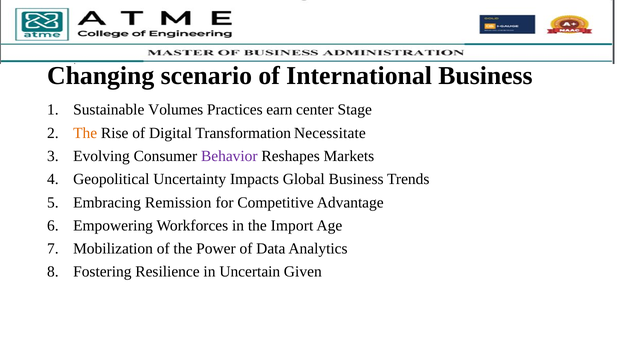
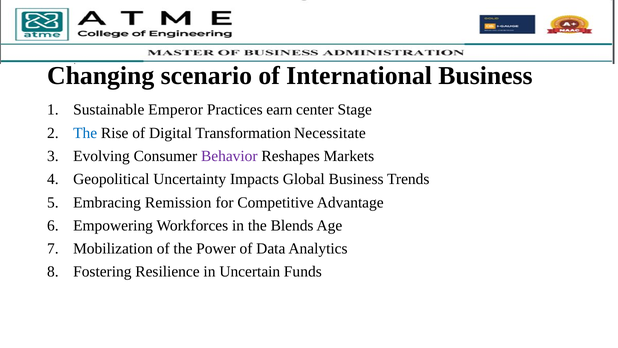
Volumes: Volumes -> Emperor
The at (85, 133) colour: orange -> blue
Import: Import -> Blends
Given: Given -> Funds
